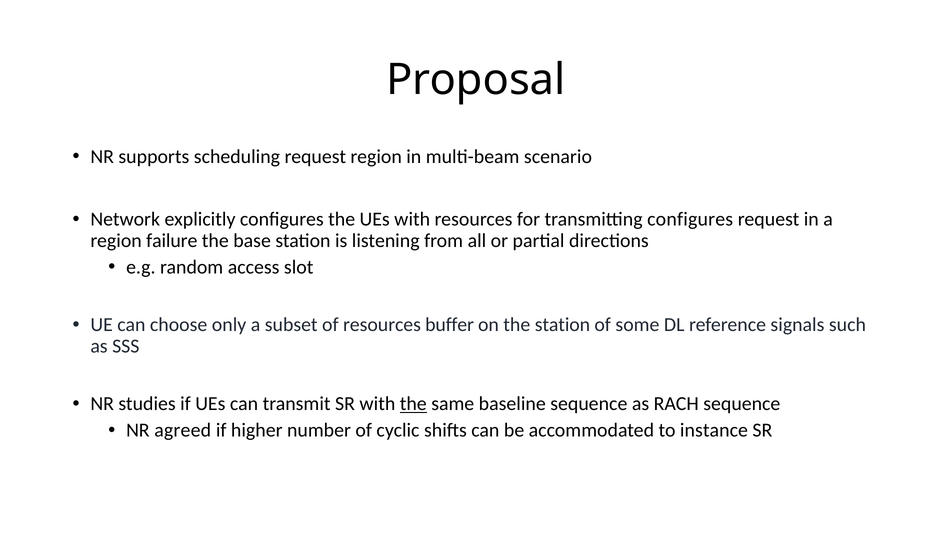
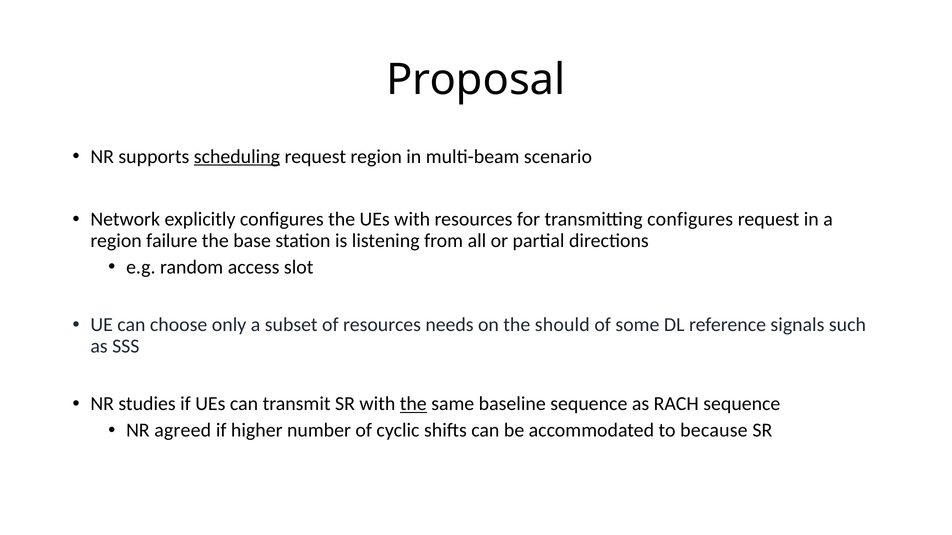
scheduling underline: none -> present
buffer: buffer -> needs
the station: station -> should
instance: instance -> because
